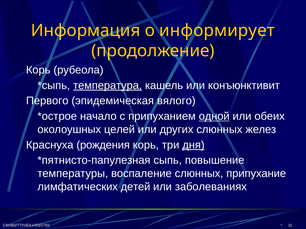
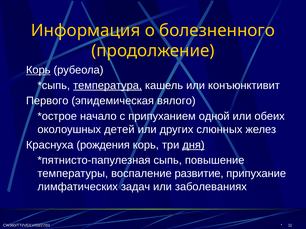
информирует: информирует -> болезненного
Корь at (38, 70) underline: none -> present
одной underline: present -> none
целей: целей -> детей
воспаление слюнных: слюнных -> развитие
детей: детей -> задач
